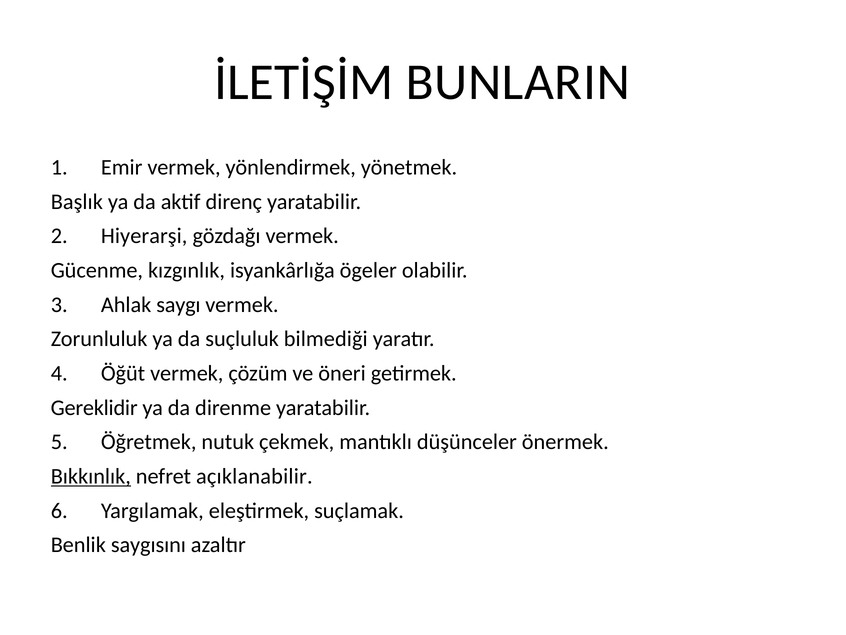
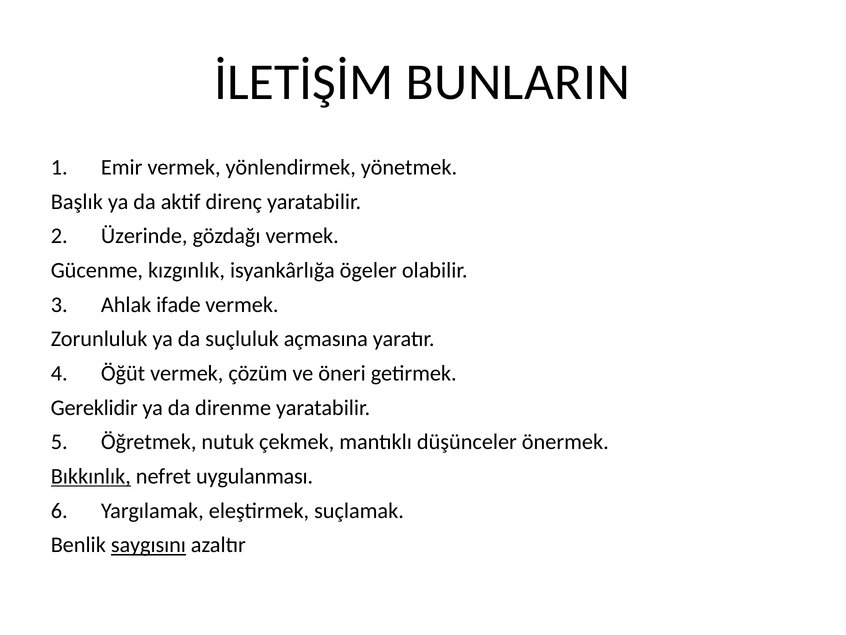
Hiyerarşi: Hiyerarşi -> Üzerinde
saygı: saygı -> ifade
bilmediği: bilmediği -> açmasına
açıklanabilir: açıklanabilir -> uygulanması
saygısını underline: none -> present
